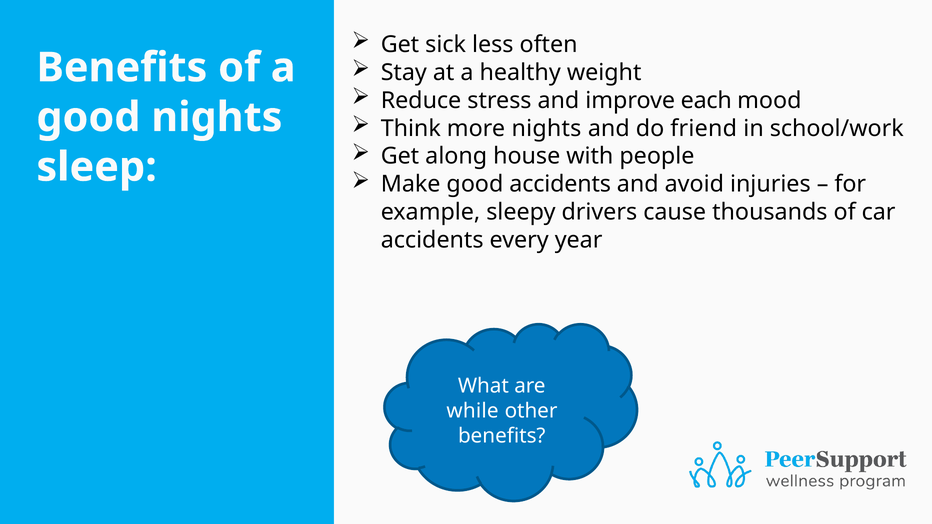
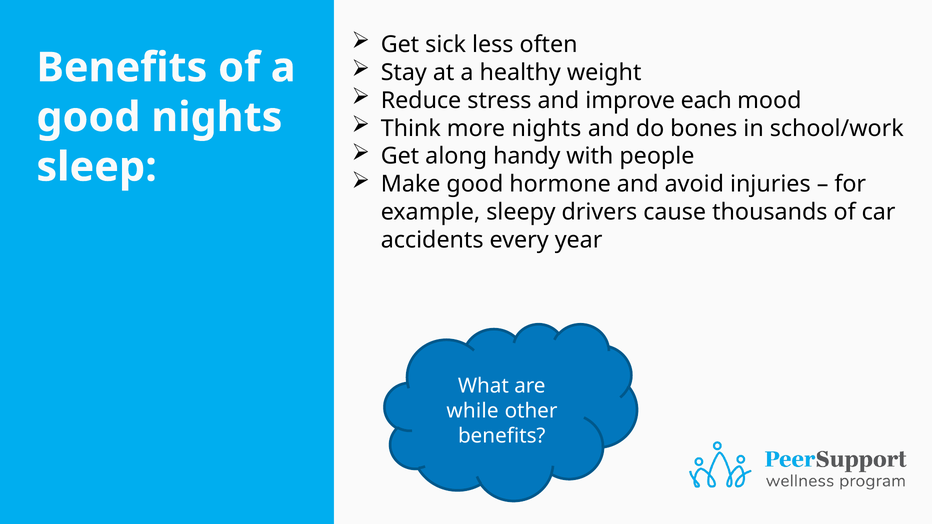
friend: friend -> bones
house: house -> handy
good accidents: accidents -> hormone
